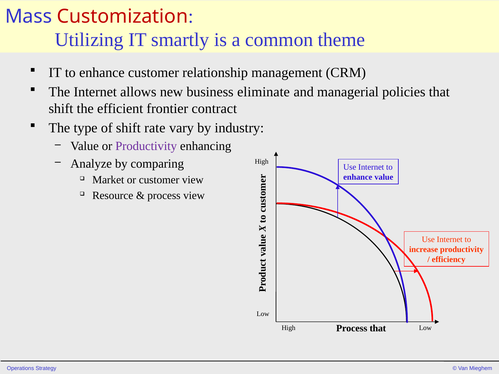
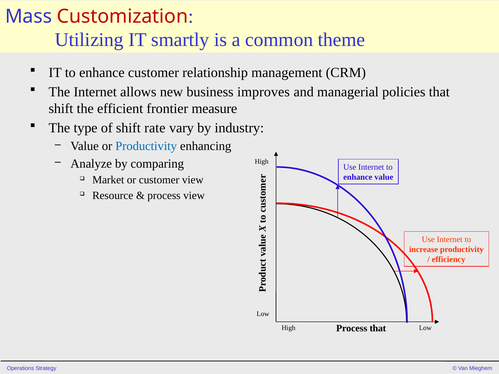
eliminate: eliminate -> improves
contract: contract -> measure
Productivity at (146, 146) colour: purple -> blue
